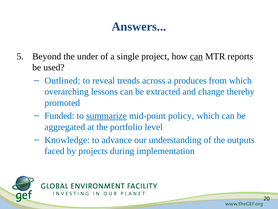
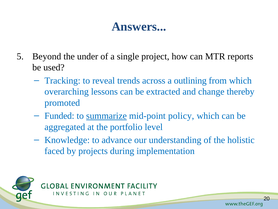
can at (196, 56) underline: present -> none
Outlined: Outlined -> Tracking
produces: produces -> outlining
outputs: outputs -> holistic
